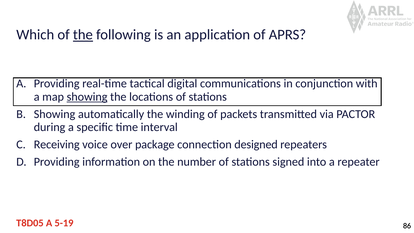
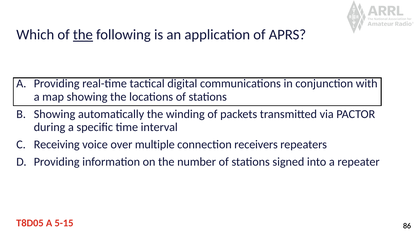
showing at (87, 97) underline: present -> none
package: package -> multiple
designed: designed -> receivers
5-19: 5-19 -> 5-15
